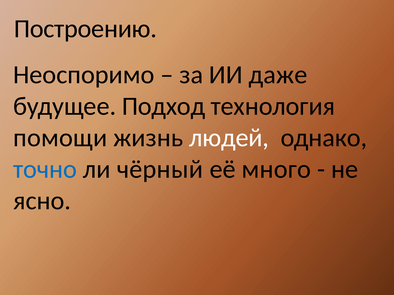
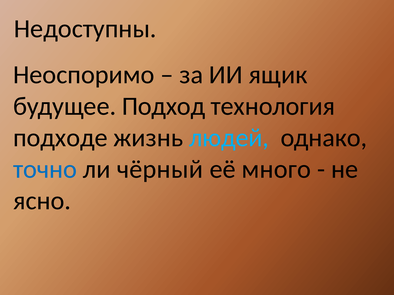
Построению: Построению -> Недоступны
даже: даже -> ящик
помощи: помощи -> подходе
людей colour: white -> light blue
